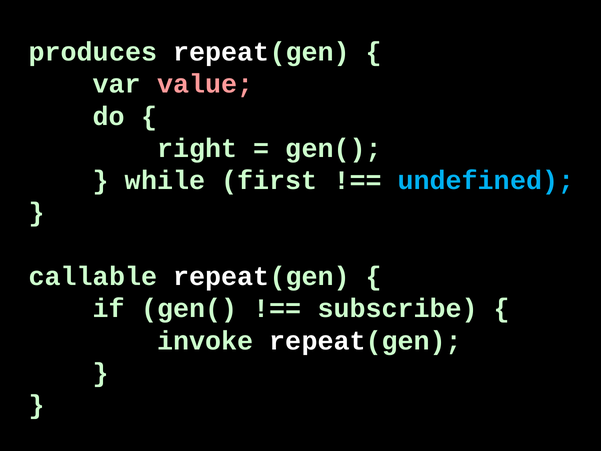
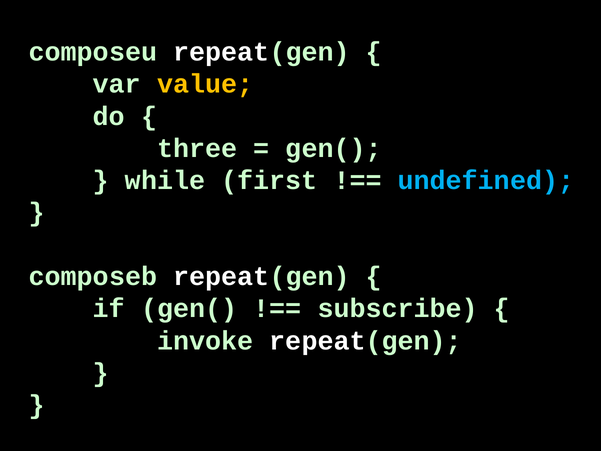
produces: produces -> composeu
value colour: pink -> yellow
right: right -> three
callable: callable -> composeb
